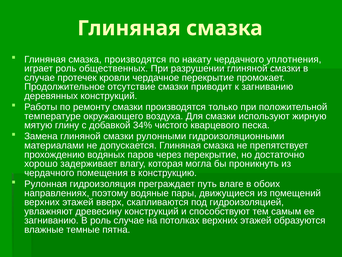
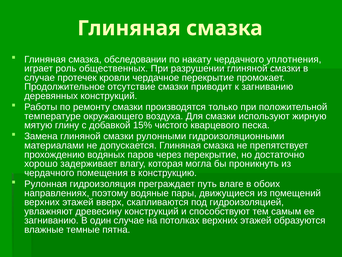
смазка производятся: производятся -> обследовании
34%: 34% -> 15%
В роль: роль -> один
